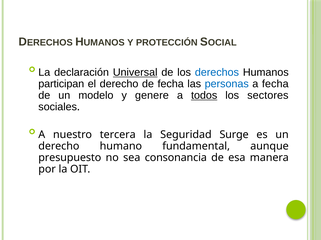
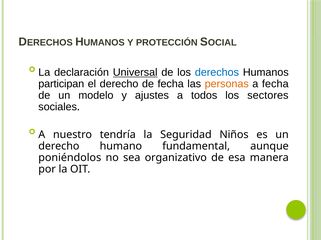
personas colour: blue -> orange
genere: genere -> ajustes
todos underline: present -> none
tercera: tercera -> tendría
Surge: Surge -> Niños
presupuesto: presupuesto -> poniéndolos
consonancia: consonancia -> organizativo
